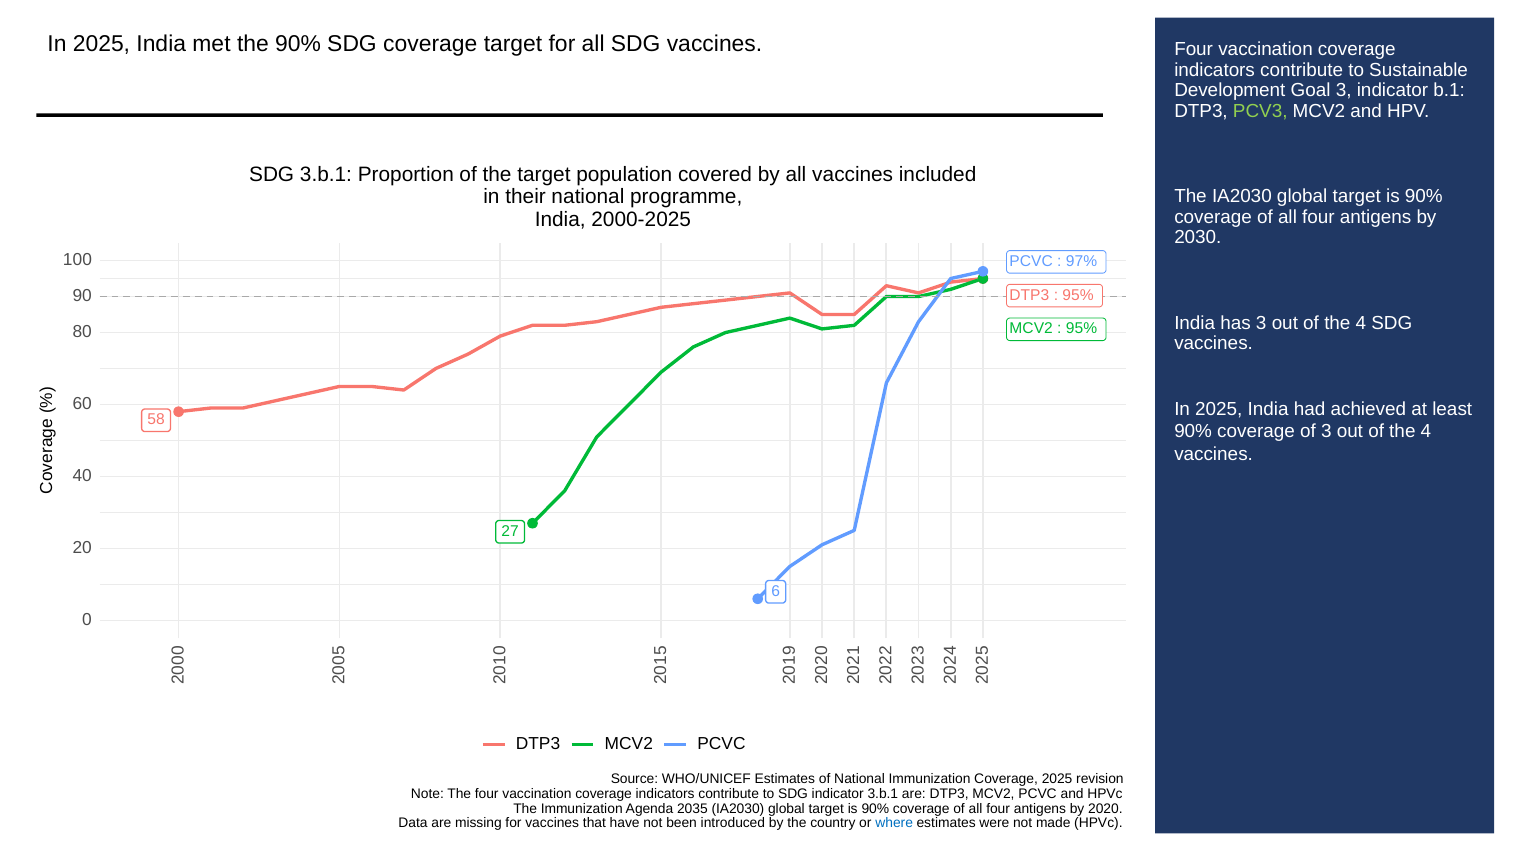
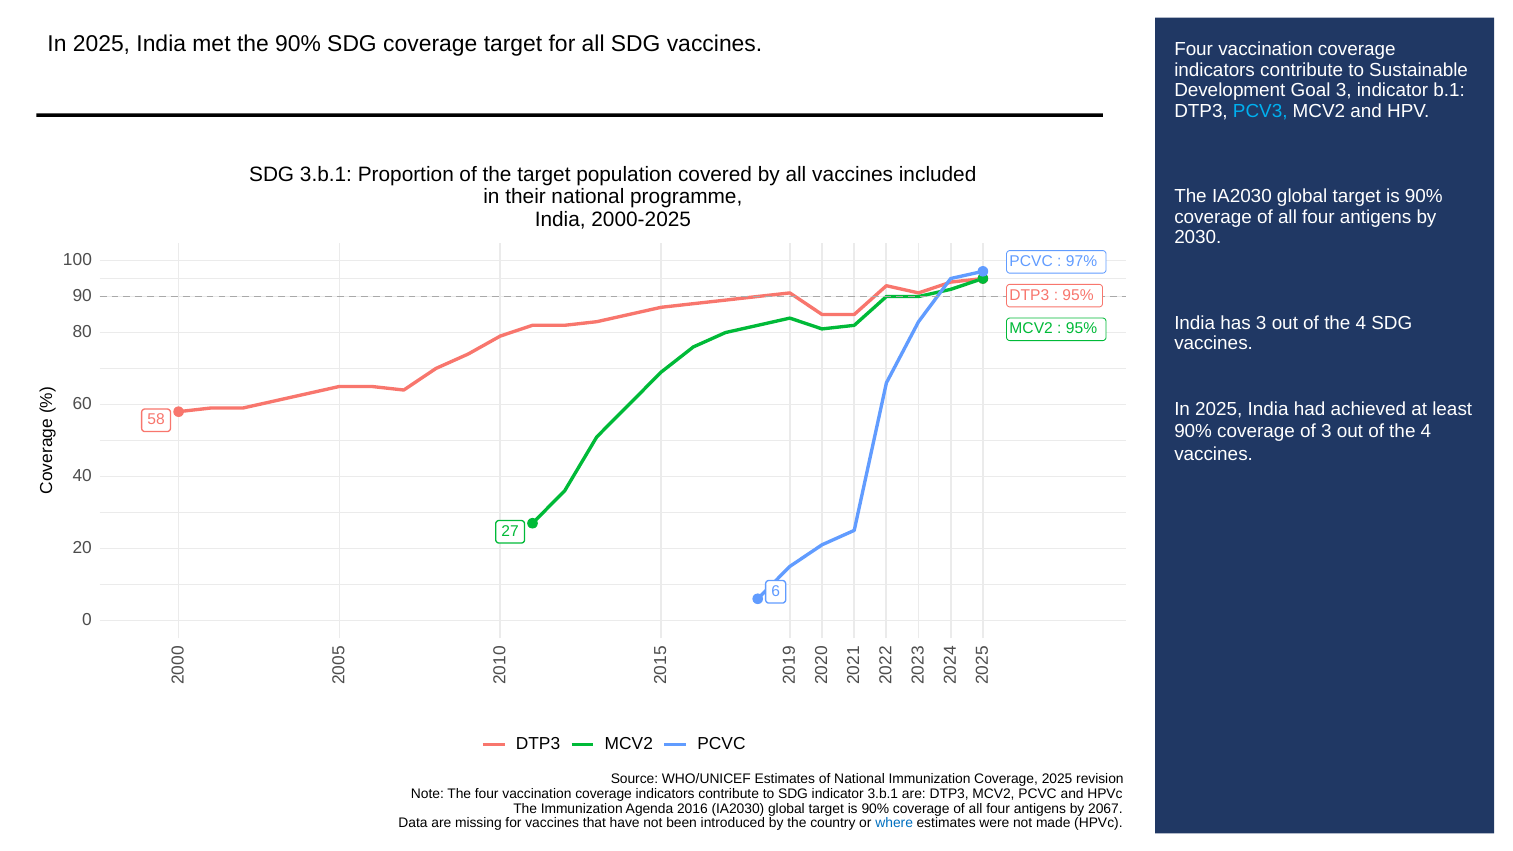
PCV3 colour: light green -> light blue
2035: 2035 -> 2016
2020: 2020 -> 2067
